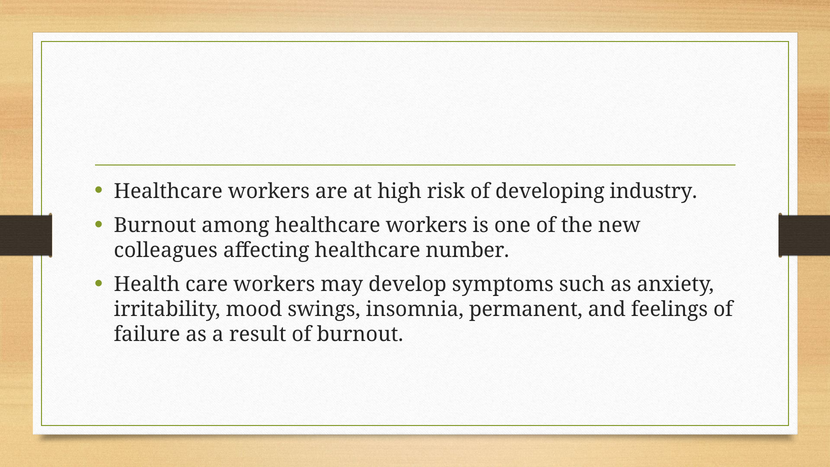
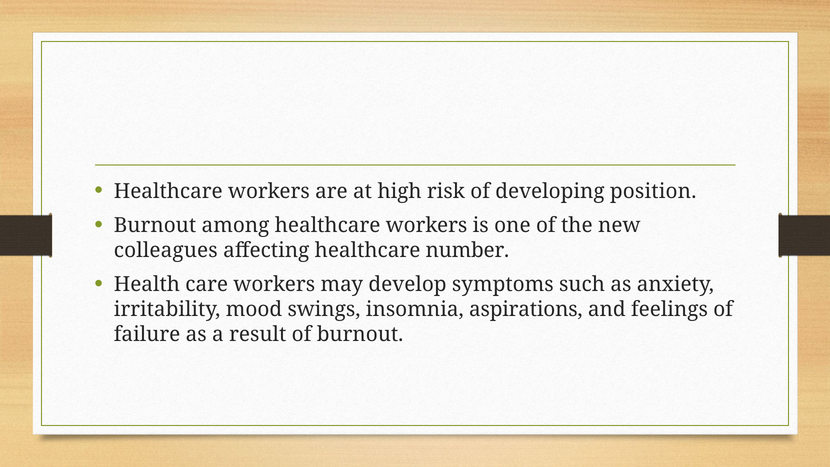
industry: industry -> position
permanent: permanent -> aspirations
